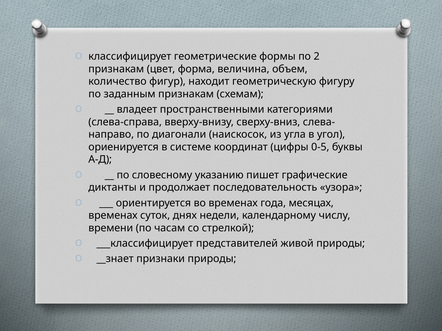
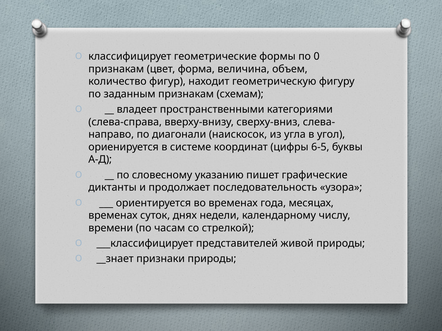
2: 2 -> 0
0-5: 0-5 -> 6-5
